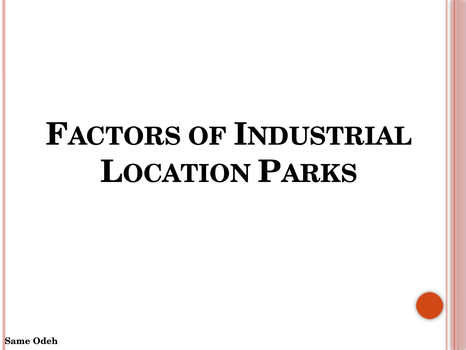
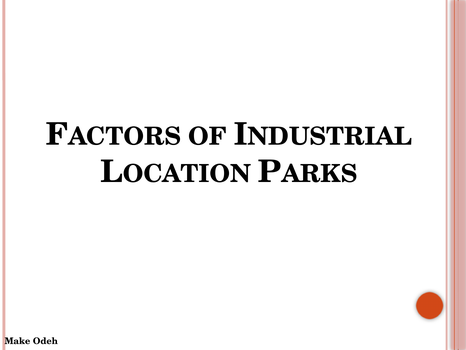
Same: Same -> Make
